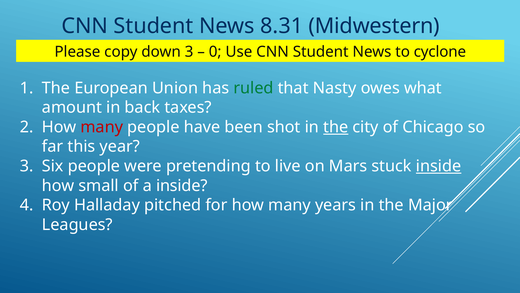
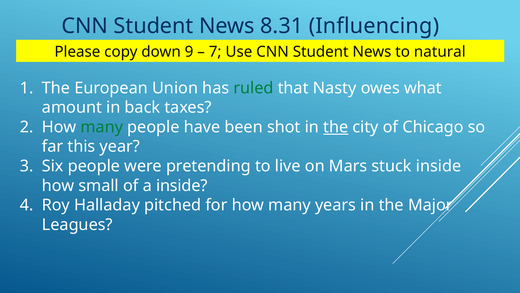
Midwestern: Midwestern -> Influencing
down 3: 3 -> 9
0: 0 -> 7
cyclone: cyclone -> natural
many at (102, 127) colour: red -> green
inside at (439, 166) underline: present -> none
